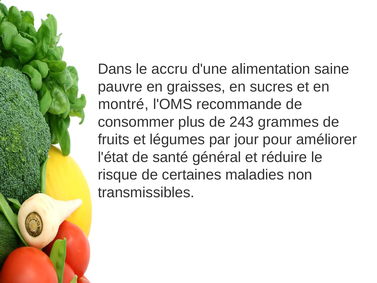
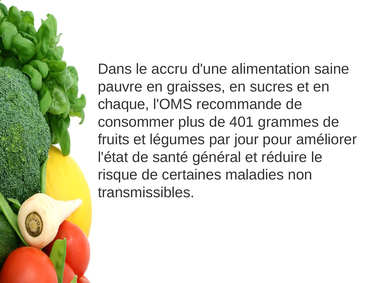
montré: montré -> chaque
243: 243 -> 401
